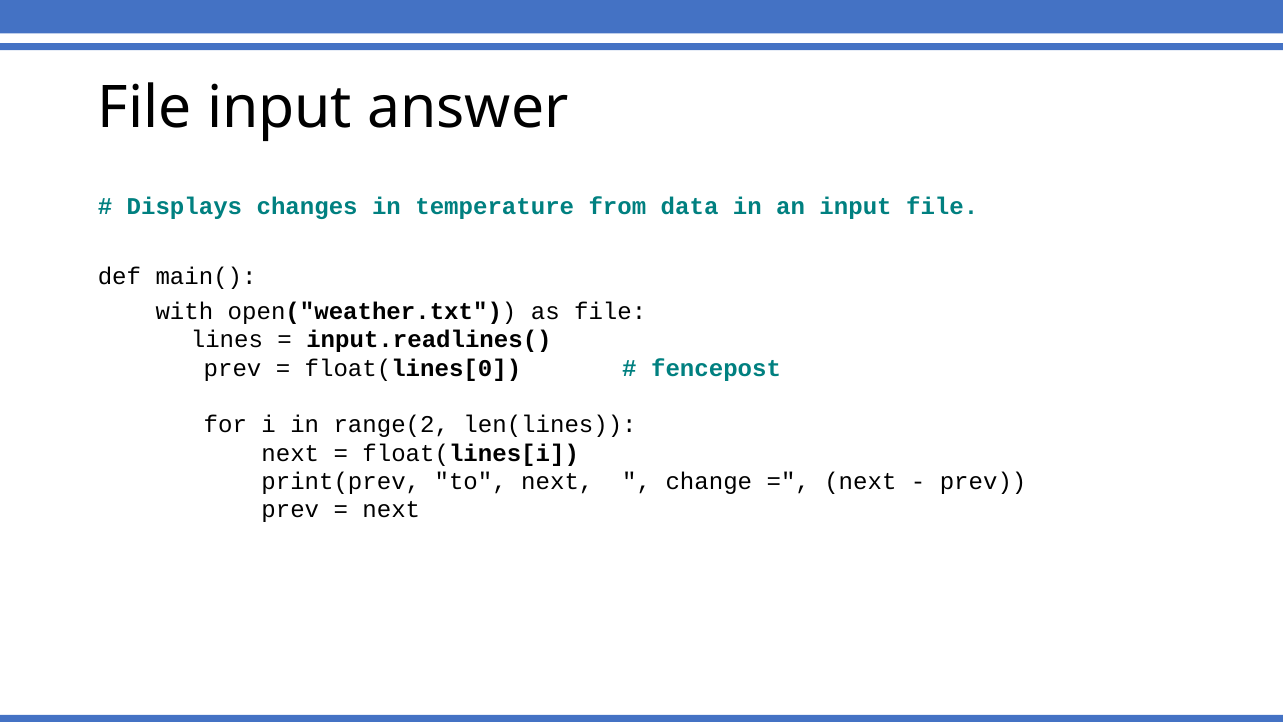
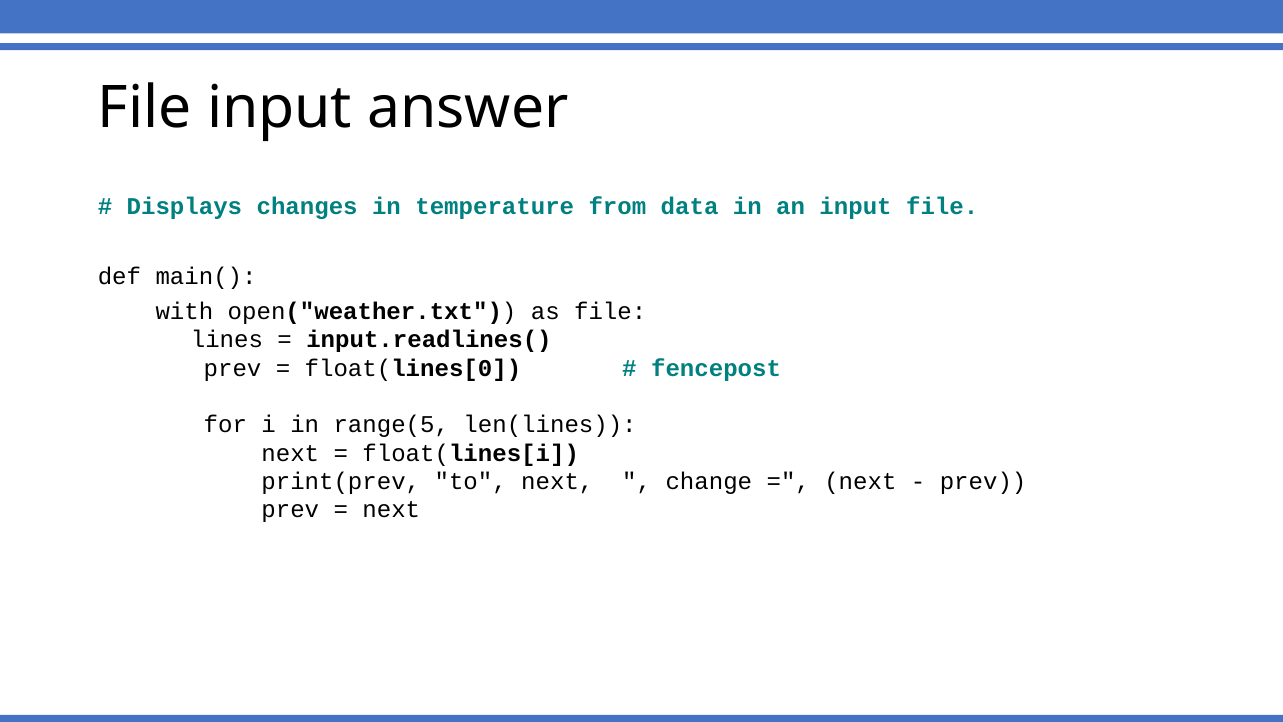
range(2: range(2 -> range(5
